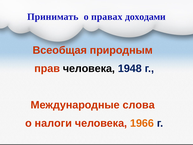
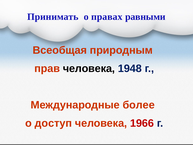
доходами: доходами -> равными
слова: слова -> более
налоги: налоги -> доступ
1966 colour: orange -> red
